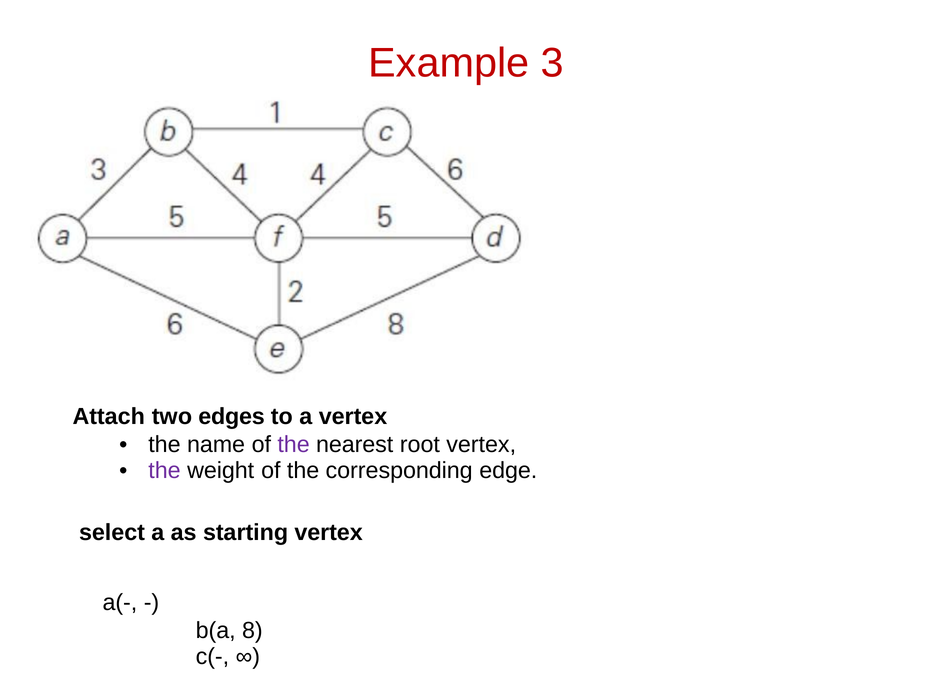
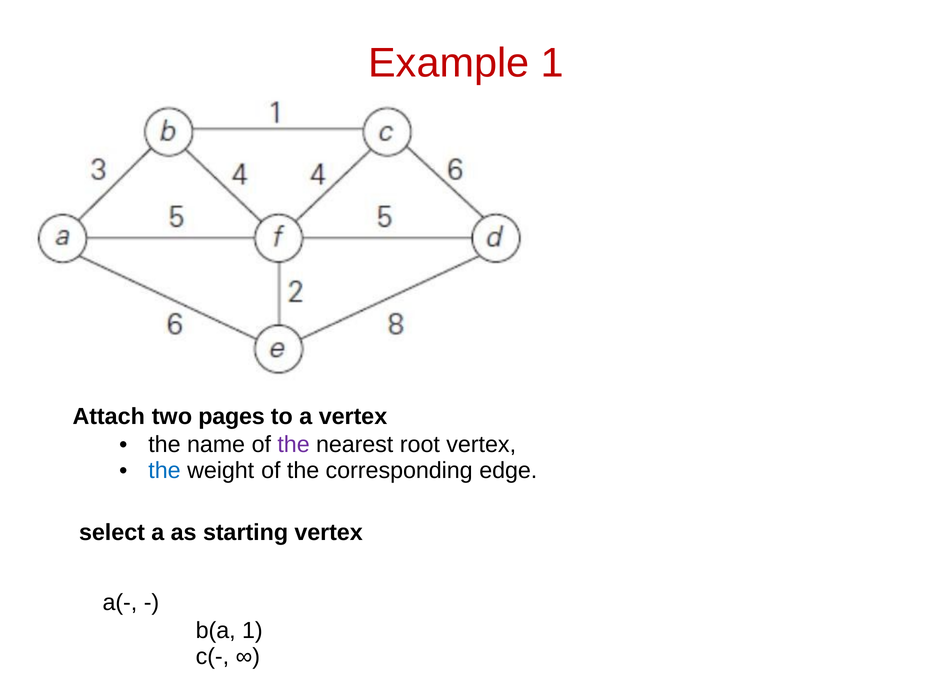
Example 3: 3 -> 1
edges: edges -> pages
the at (165, 470) colour: purple -> blue
b(a 8: 8 -> 1
